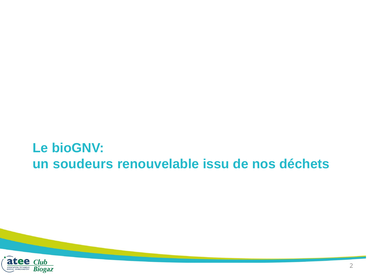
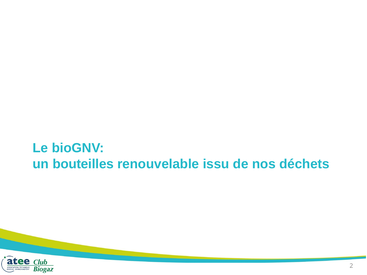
soudeurs: soudeurs -> bouteilles
